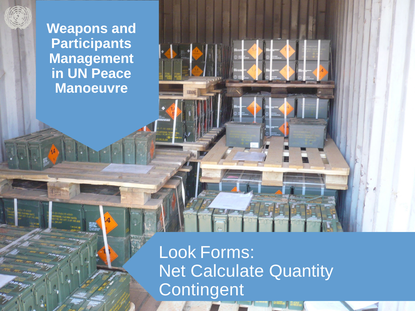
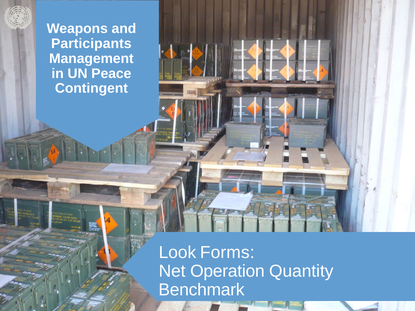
Manoeuvre: Manoeuvre -> Contingent
Calculate: Calculate -> Operation
Contingent: Contingent -> Benchmark
